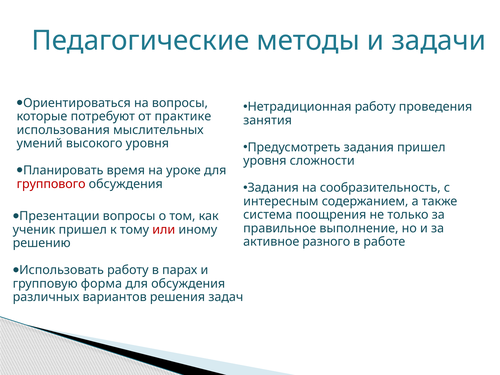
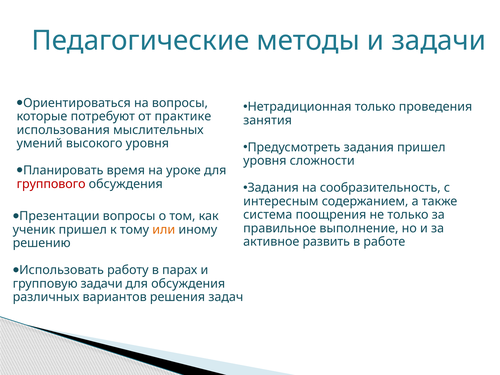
Нетрадиционная работу: работу -> только
или colour: red -> orange
разного: разного -> развить
групповую форма: форма -> задачи
